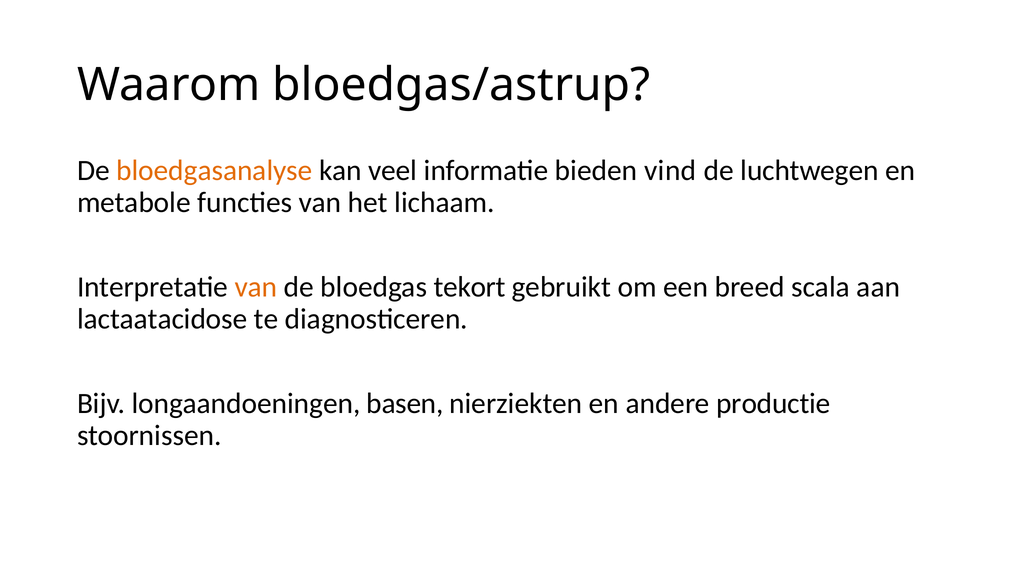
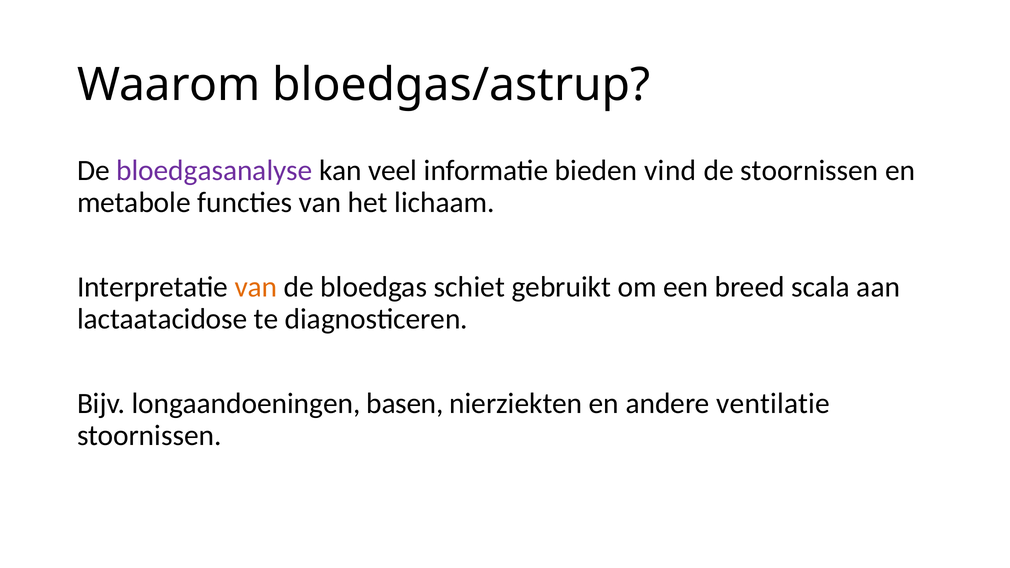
bloedgasanalyse colour: orange -> purple
de luchtwegen: luchtwegen -> stoornissen
tekort: tekort -> schiet
productie: productie -> ventilatie
